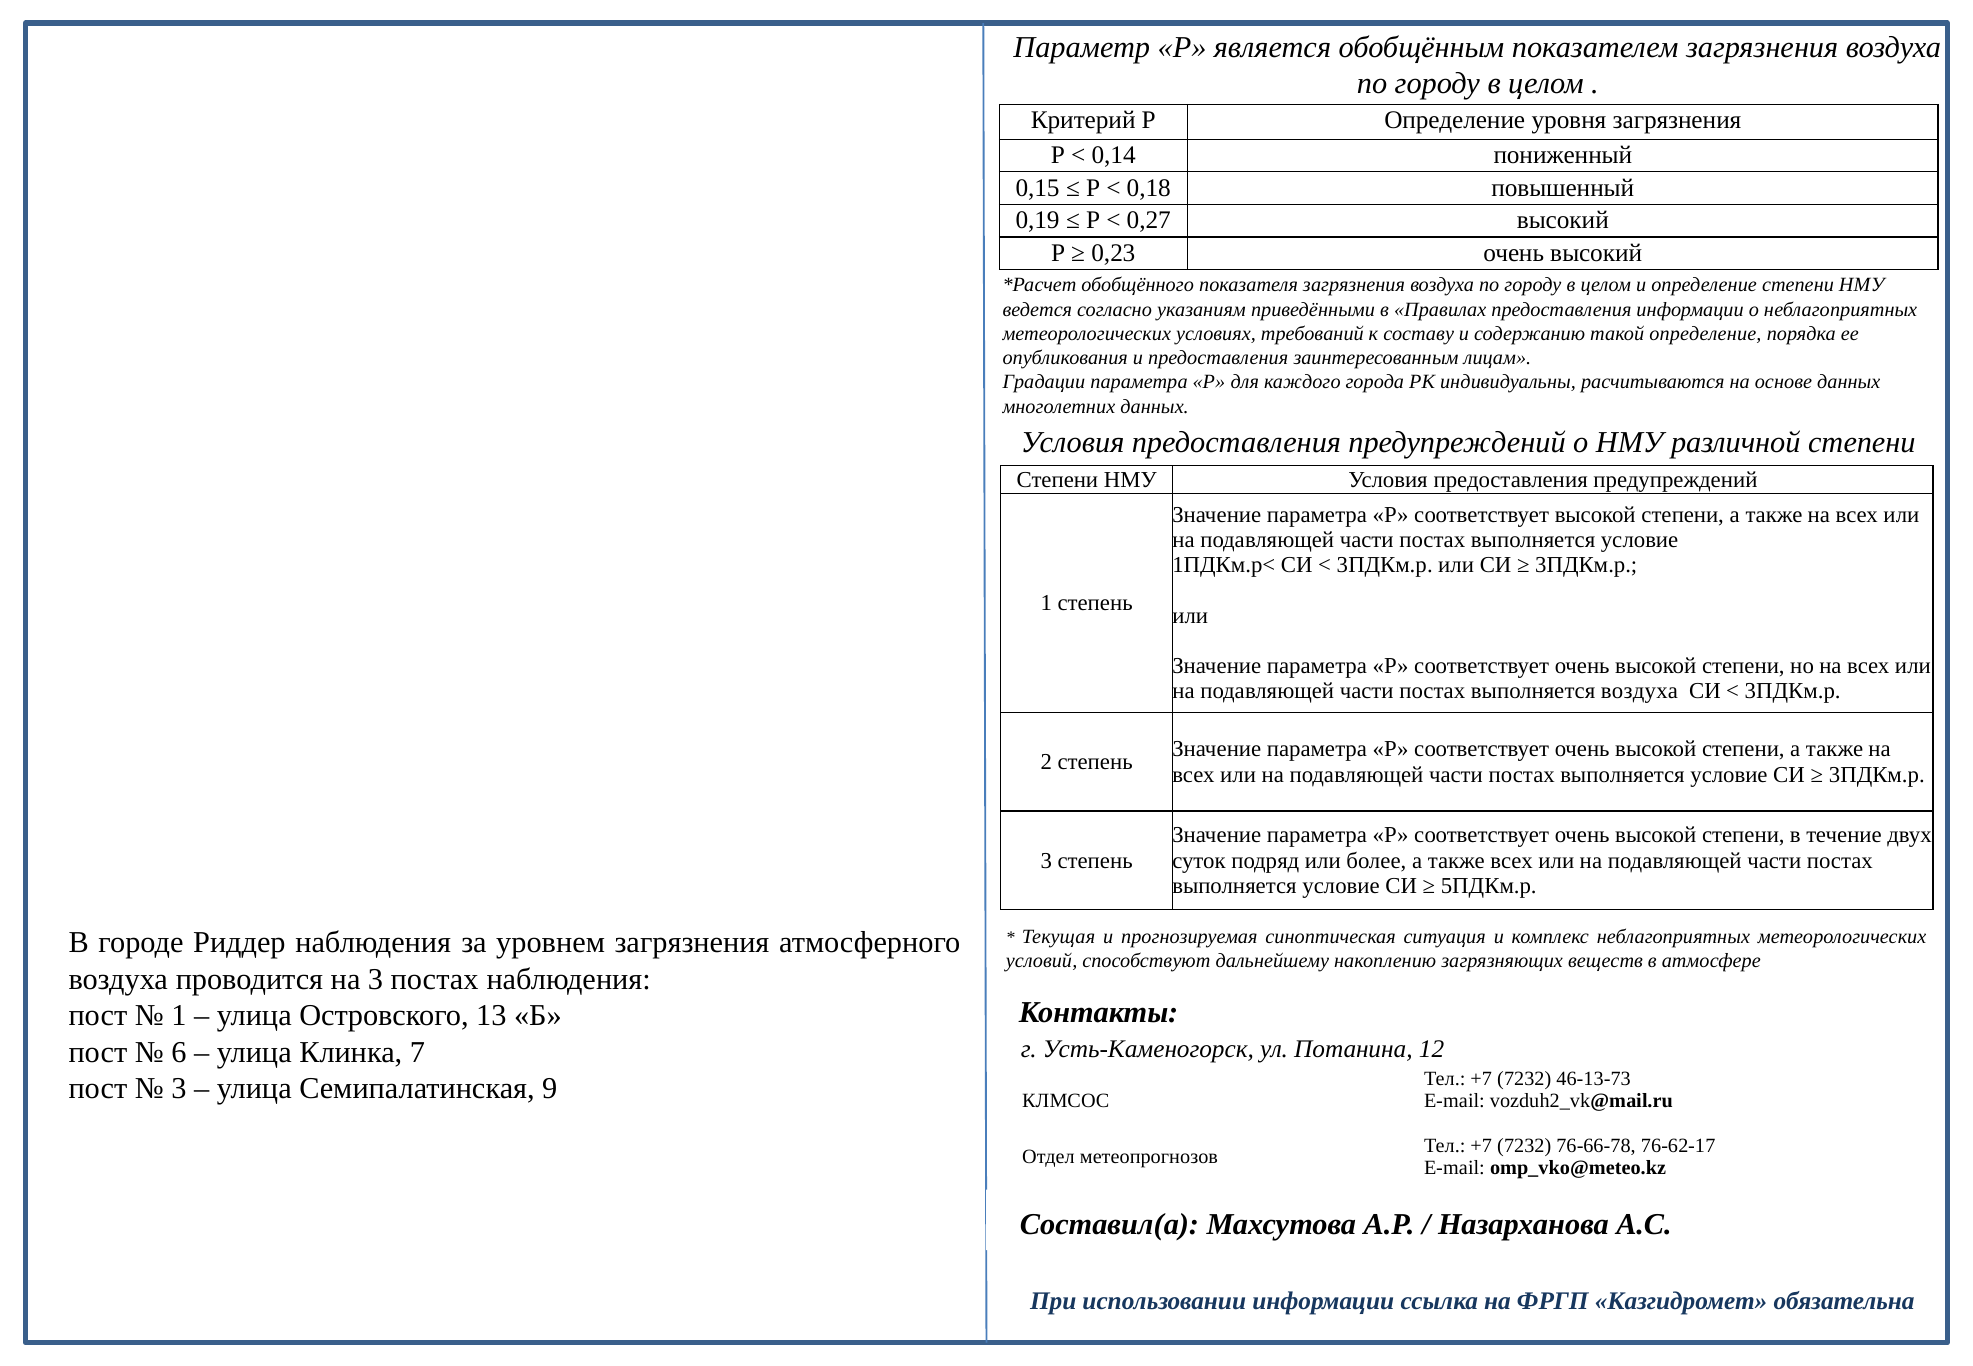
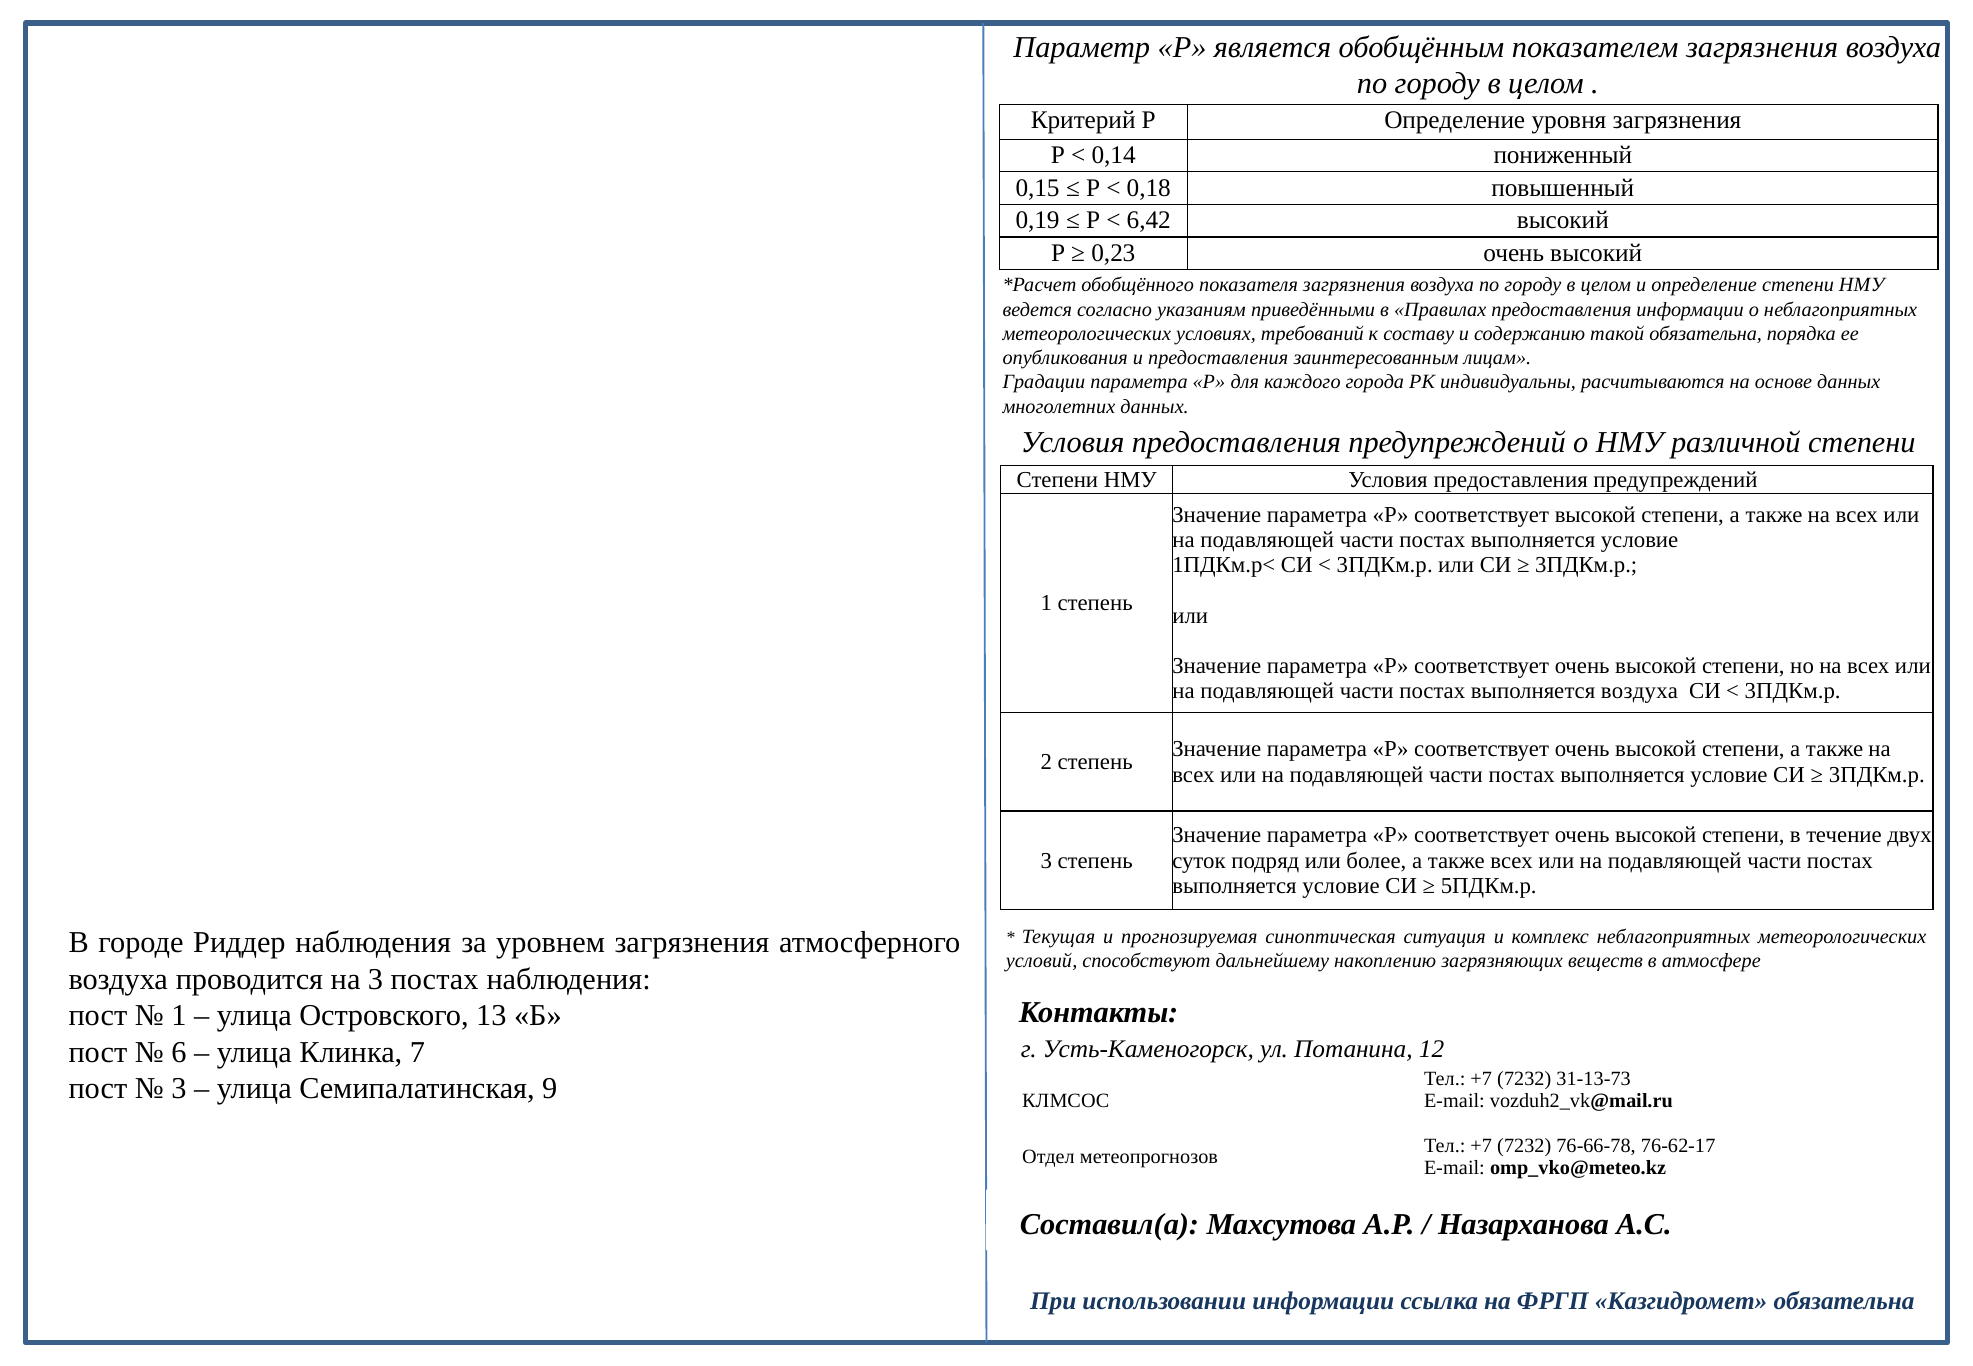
0,27: 0,27 -> 6,42
такой определение: определение -> обязательна
46-13-73: 46-13-73 -> 31-13-73
